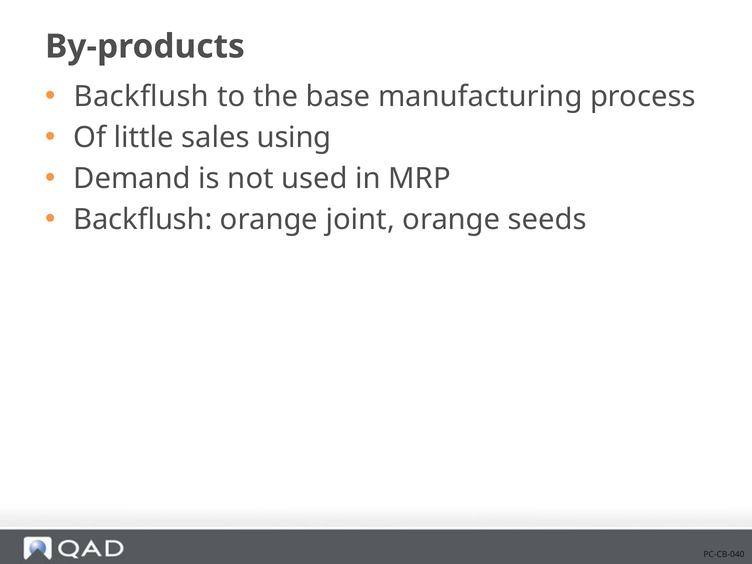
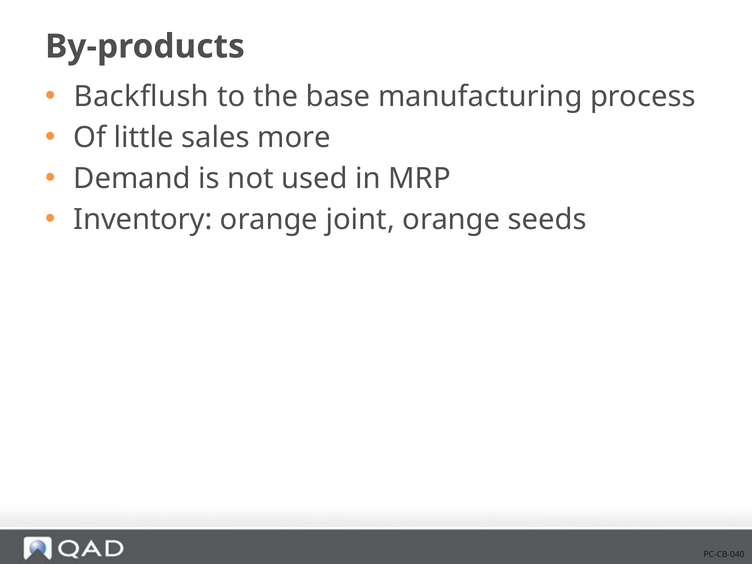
using: using -> more
Backflush at (143, 220): Backflush -> Inventory
